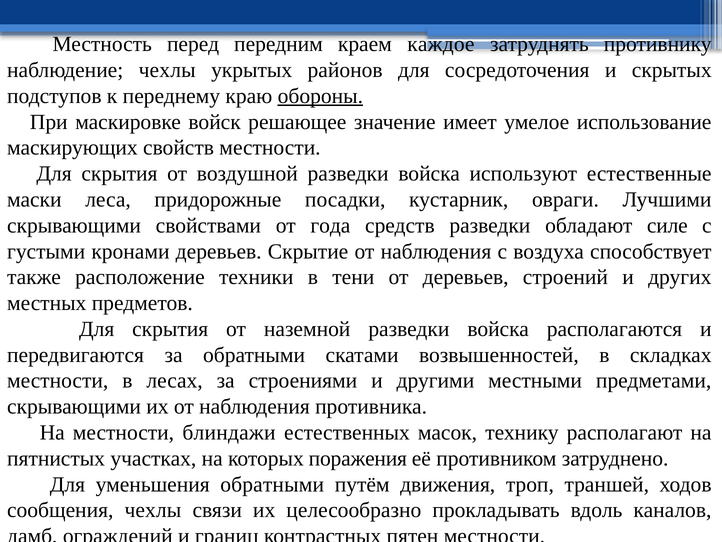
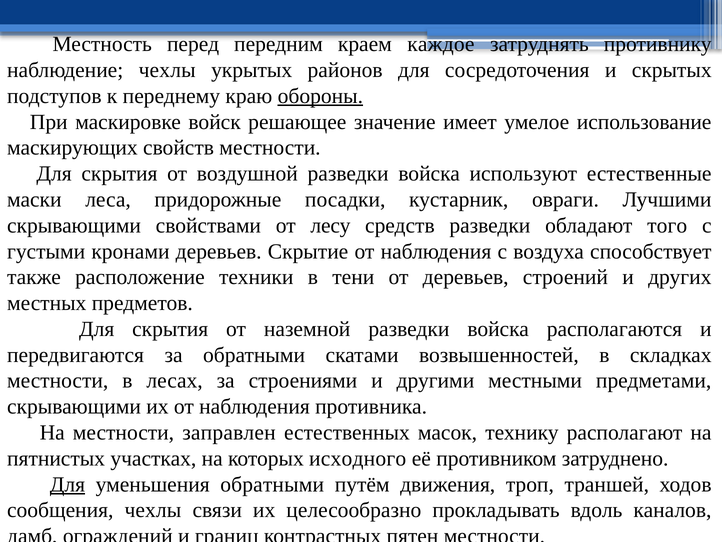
года: года -> лесу
силе: силе -> того
блиндажи: блиндажи -> заправлен
поражения: поражения -> исходного
Для at (67, 484) underline: none -> present
